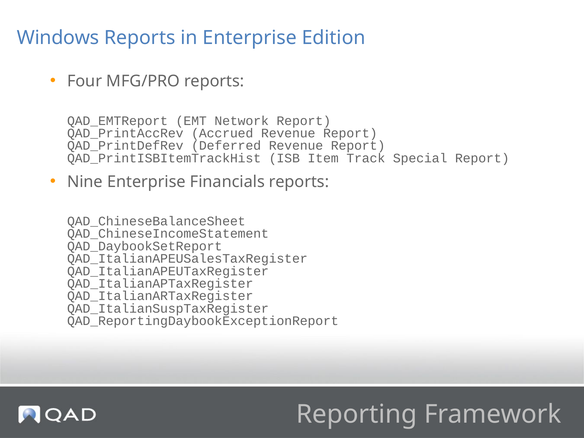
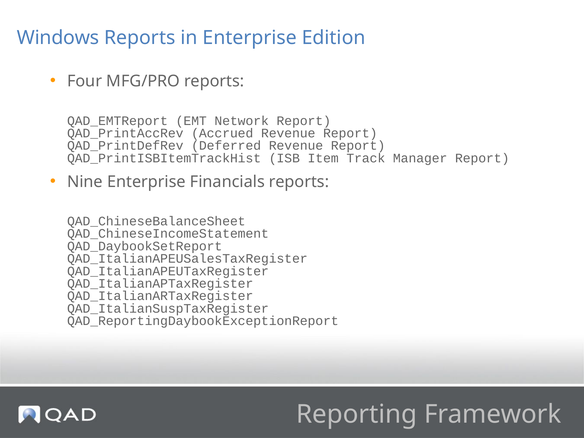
Special: Special -> Manager
